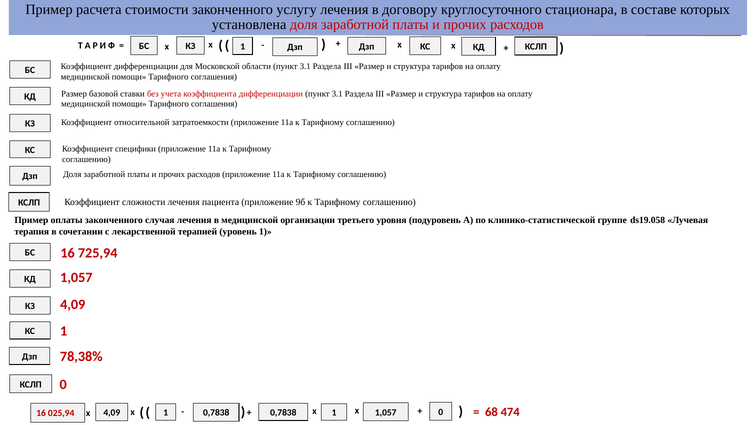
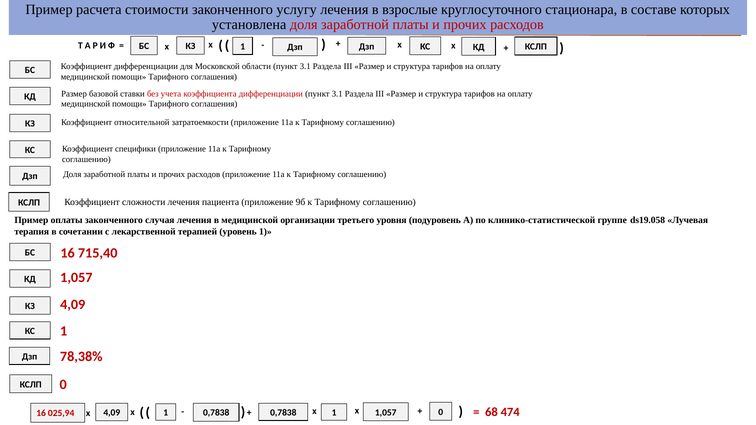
договору: договору -> взрослые
725,94: 725,94 -> 715,40
